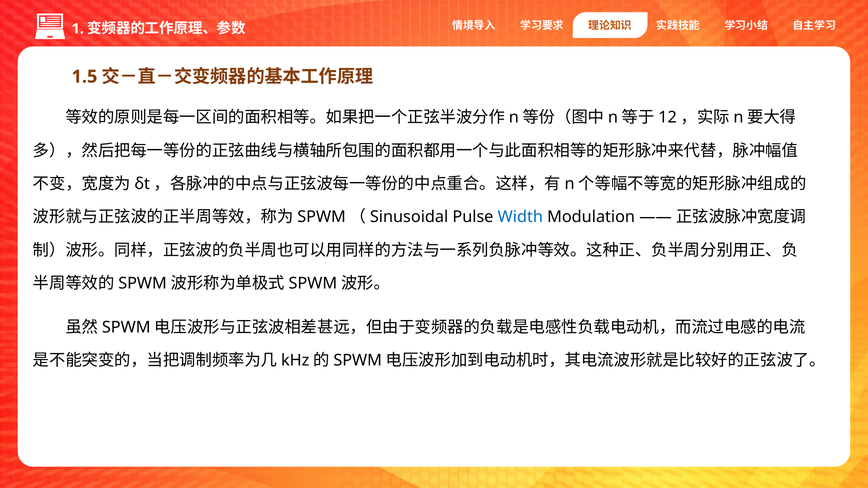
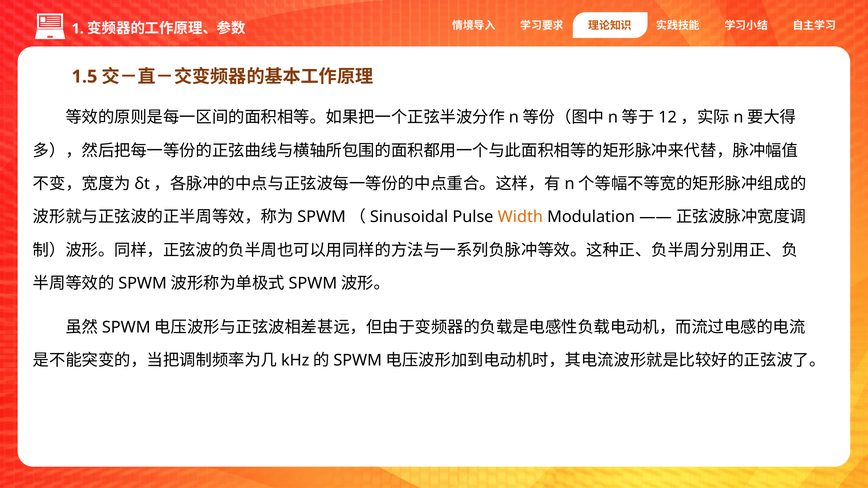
Width colour: blue -> orange
